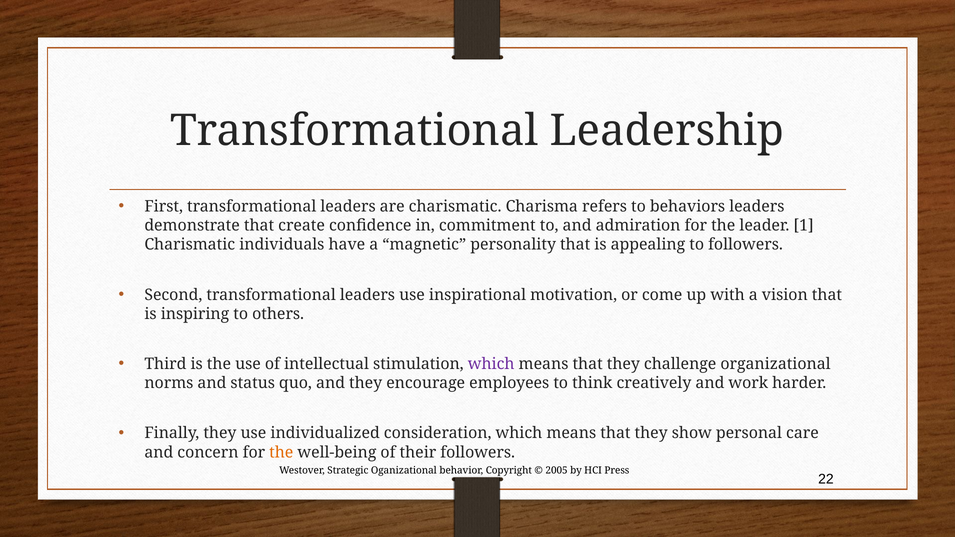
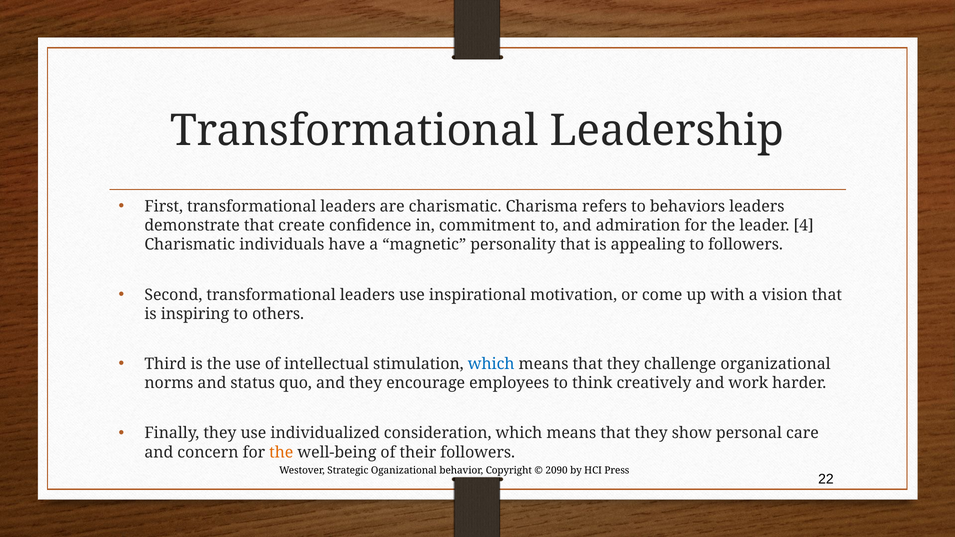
1: 1 -> 4
which at (491, 364) colour: purple -> blue
2005: 2005 -> 2090
